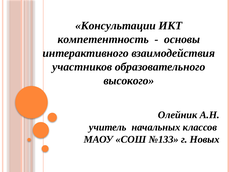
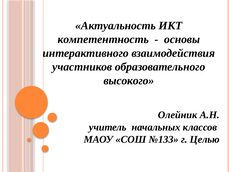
Консультации: Консультации -> Актуальность
Новых: Новых -> Целью
